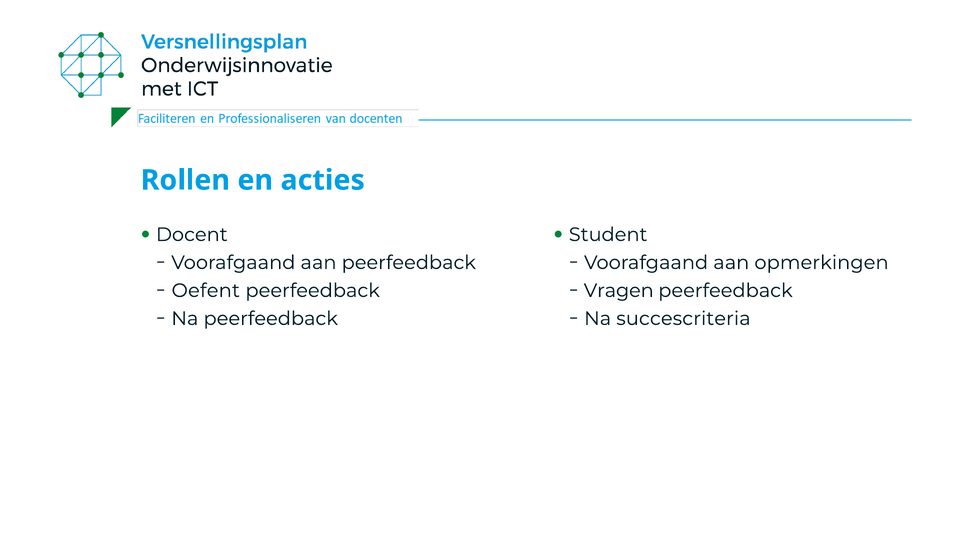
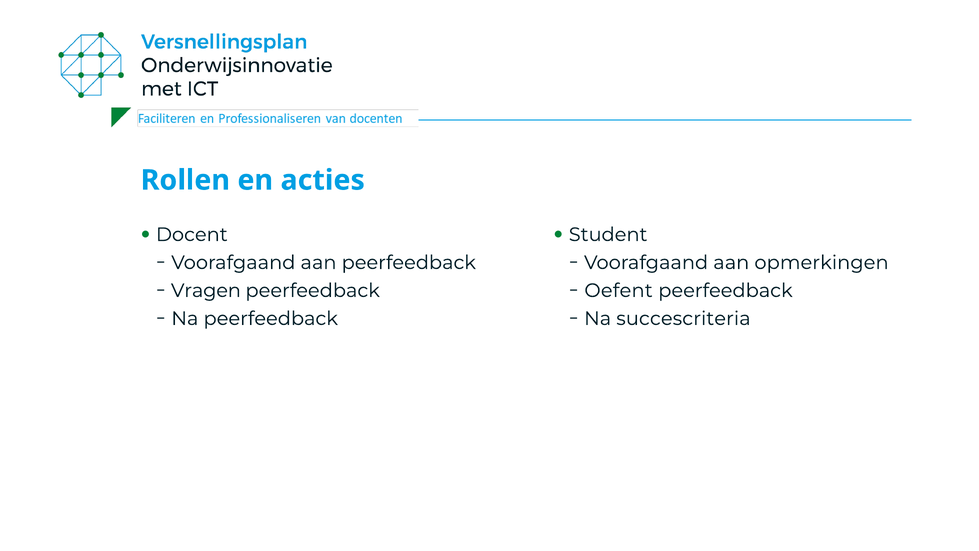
Oefent: Oefent -> Vragen
Vragen: Vragen -> Oefent
